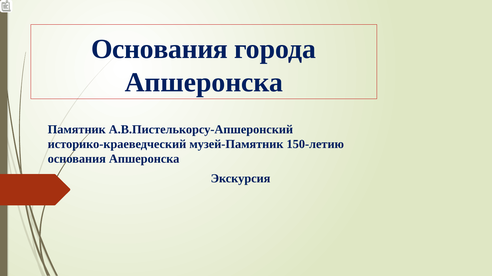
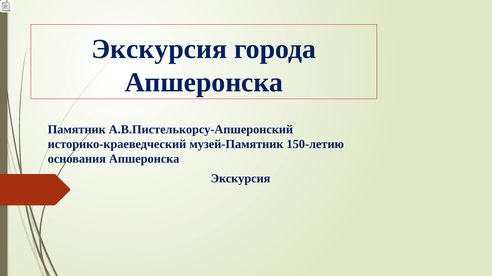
Основания at (159, 49): Основания -> Экскурсия
